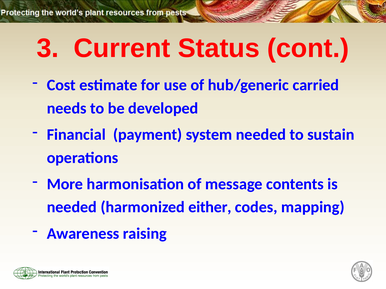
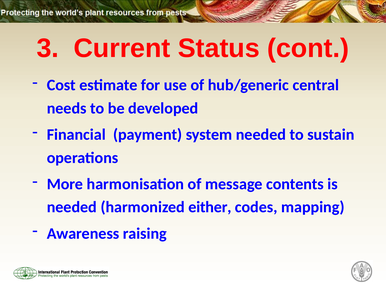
carried: carried -> central
